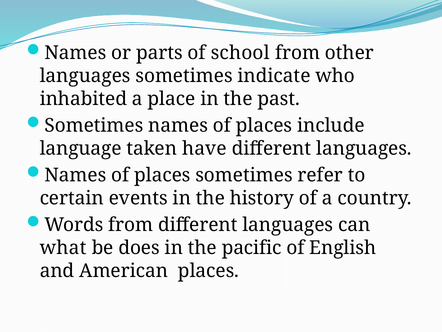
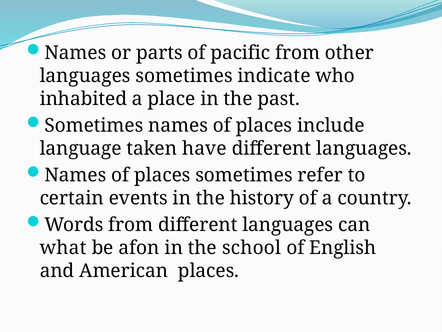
school: school -> pacific
does: does -> afon
pacific: pacific -> school
